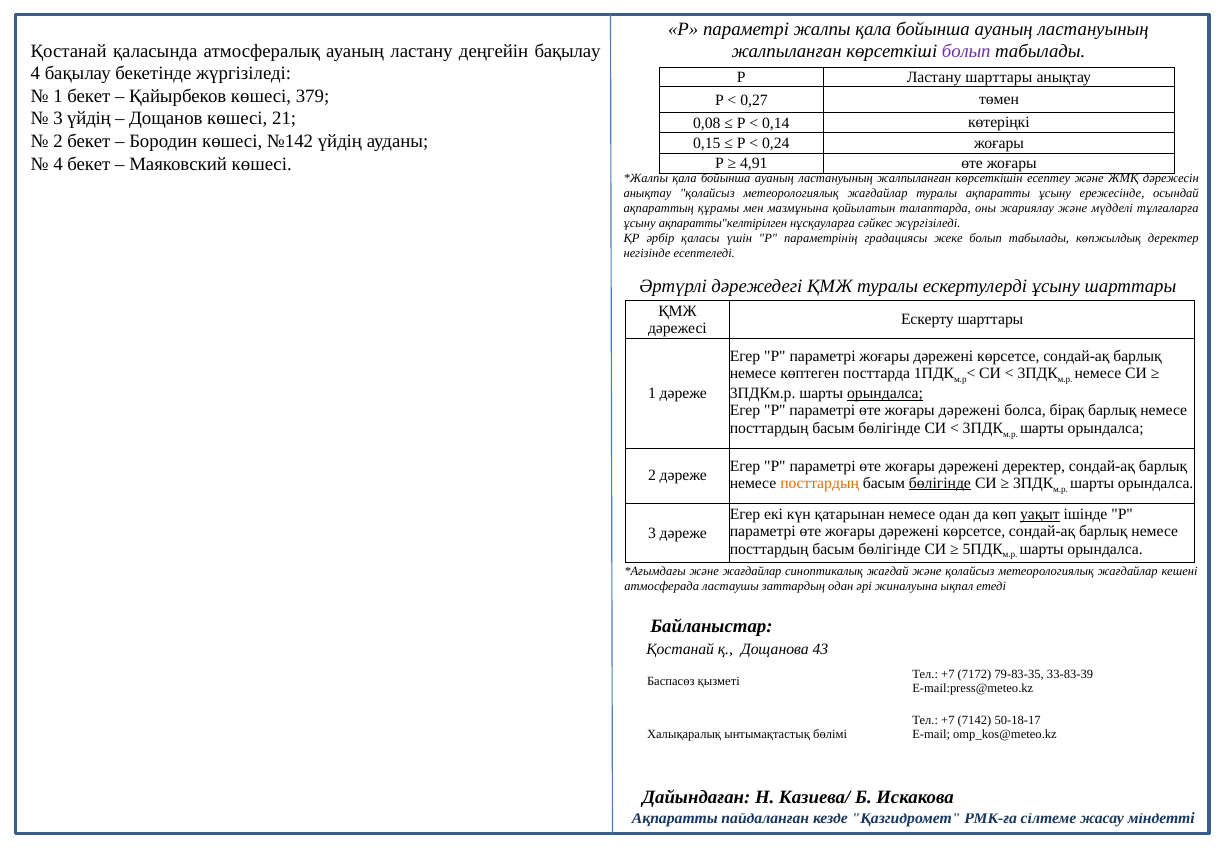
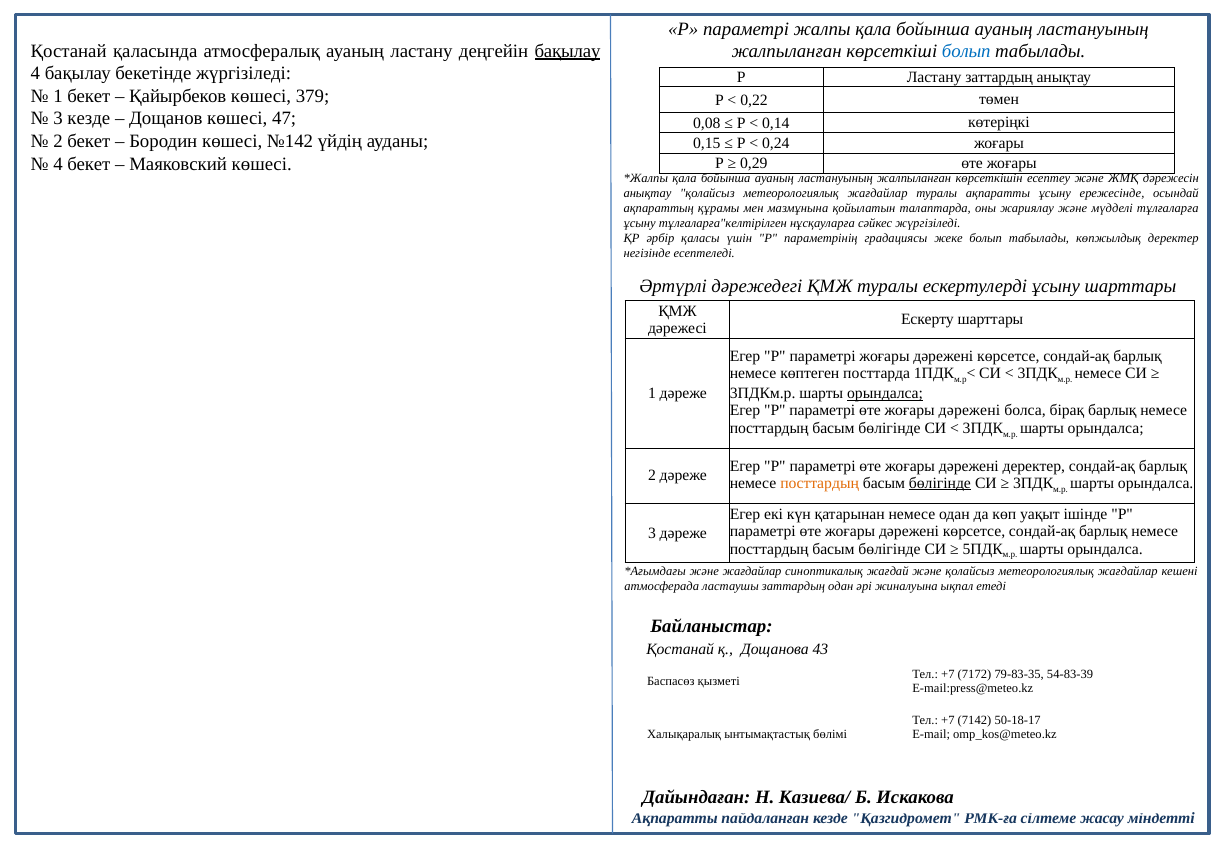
бақылау at (568, 51) underline: none -> present
болып at (966, 51) colour: purple -> blue
Ластану шарттары: шарттары -> заттардың
0,27: 0,27 -> 0,22
3 үйдің: үйдің -> кезде
21: 21 -> 47
4,91: 4,91 -> 0,29
ақпаратты"келтірілген: ақпаратты"келтірілген -> тұлғаларға"келтірілген
уақыт underline: present -> none
33-83-39: 33-83-39 -> 54-83-39
